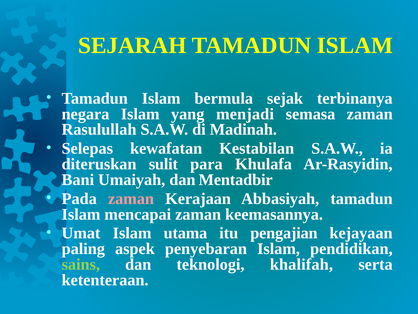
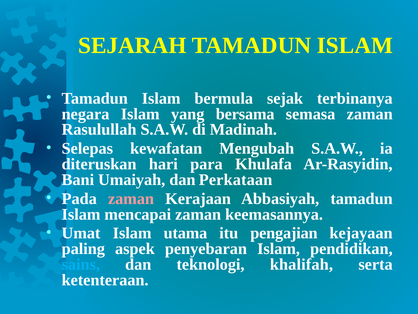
menjadi: menjadi -> bersama
Kestabilan: Kestabilan -> Mengubah
sulit: sulit -> hari
Mentadbir: Mentadbir -> Perkataan
sains colour: light green -> light blue
